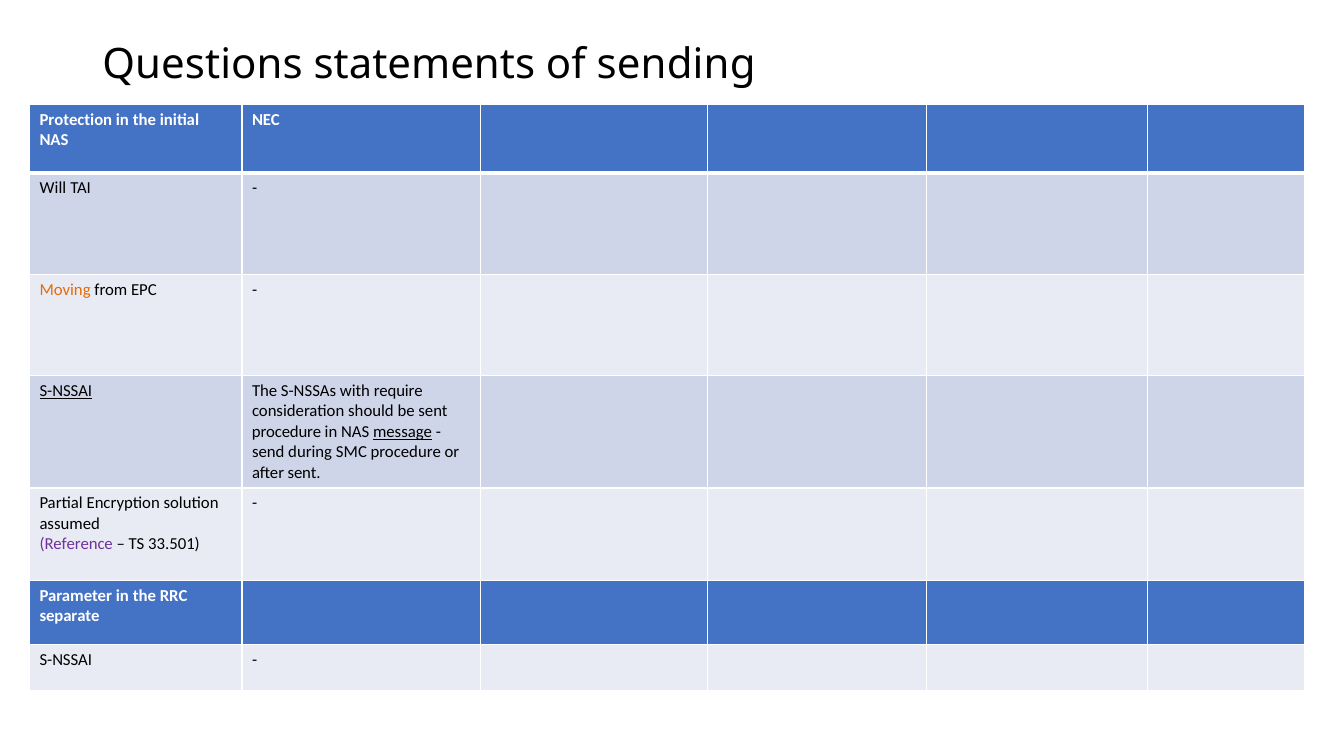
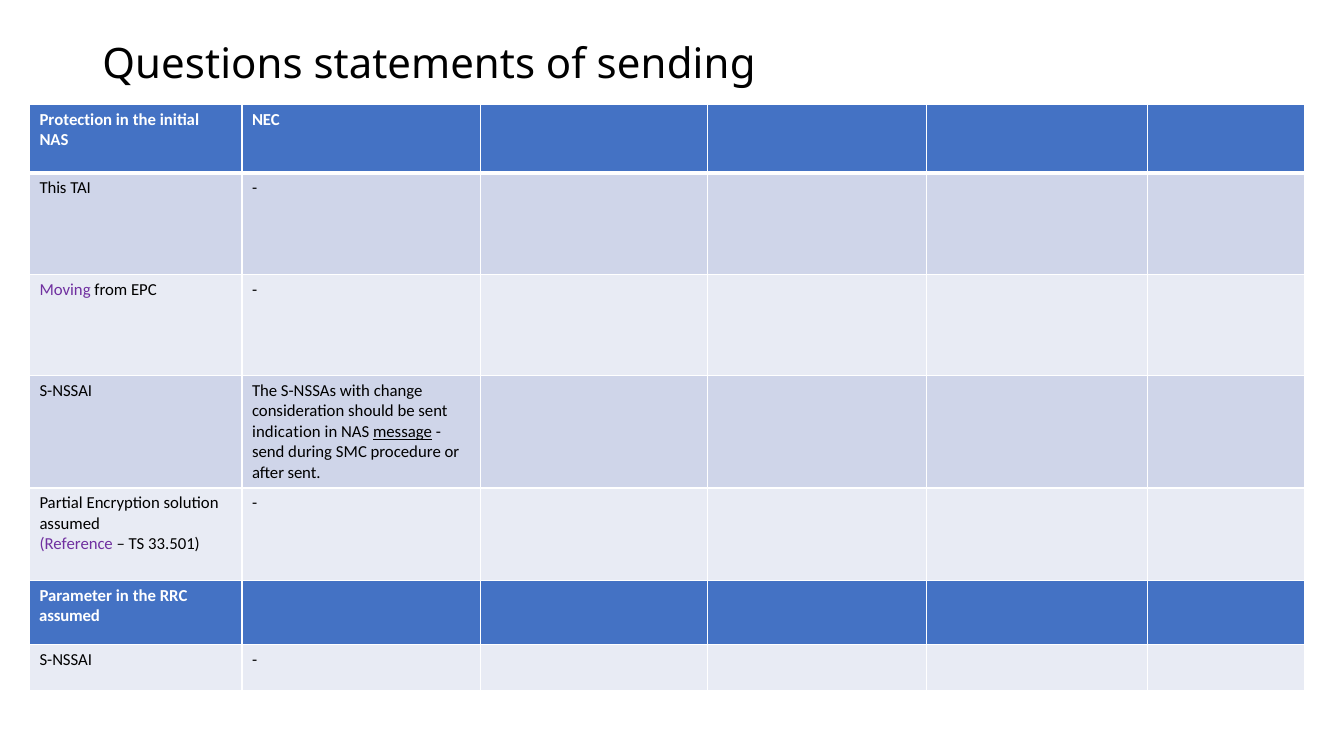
Will: Will -> This
Moving colour: orange -> purple
S-NSSAI at (66, 391) underline: present -> none
require: require -> change
procedure at (287, 432): procedure -> indication
separate at (70, 616): separate -> assumed
